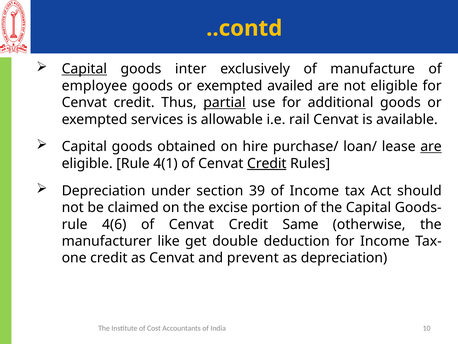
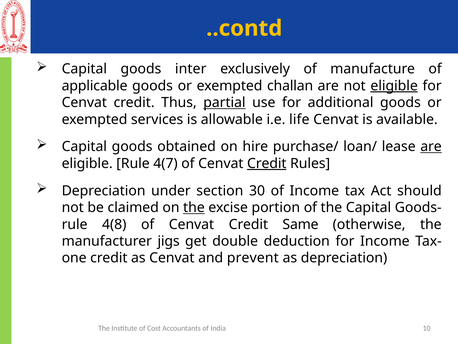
Capital at (84, 69) underline: present -> none
employee: employee -> applicable
availed: availed -> challan
eligible at (394, 86) underline: none -> present
rail: rail -> life
4(1: 4(1 -> 4(7
39: 39 -> 30
the at (194, 207) underline: none -> present
4(6: 4(6 -> 4(8
like: like -> jigs
